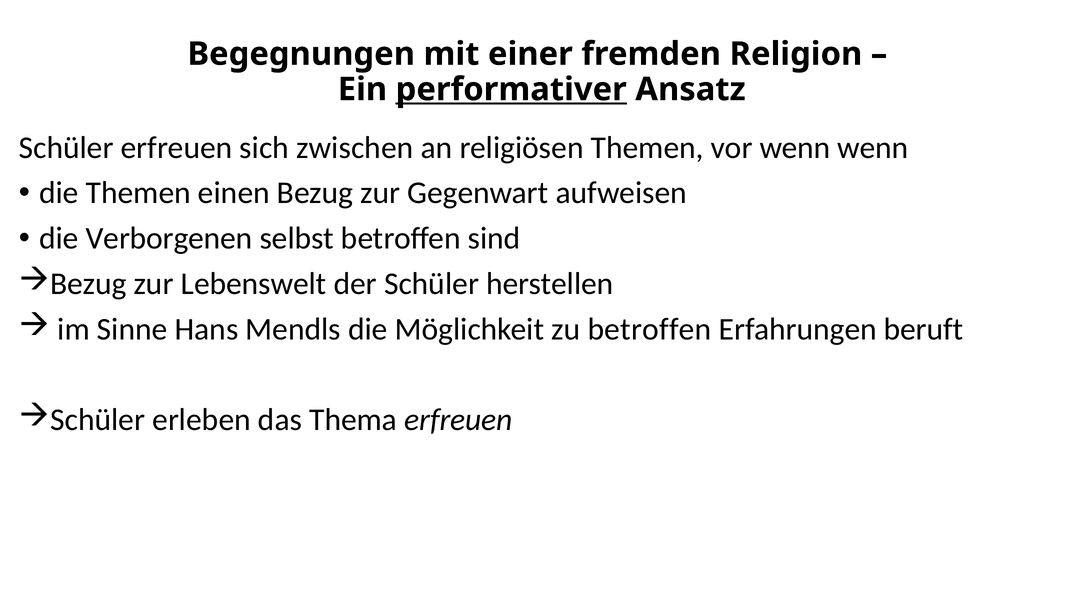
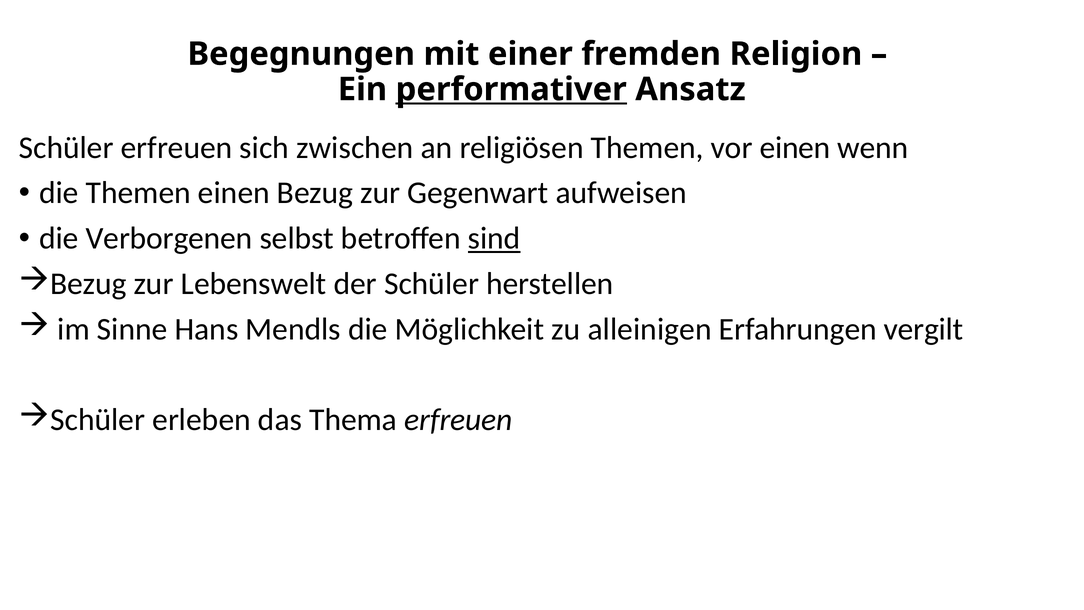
vor wenn: wenn -> einen
sind underline: none -> present
zu betroffen: betroffen -> alleinigen
beruft: beruft -> vergilt
